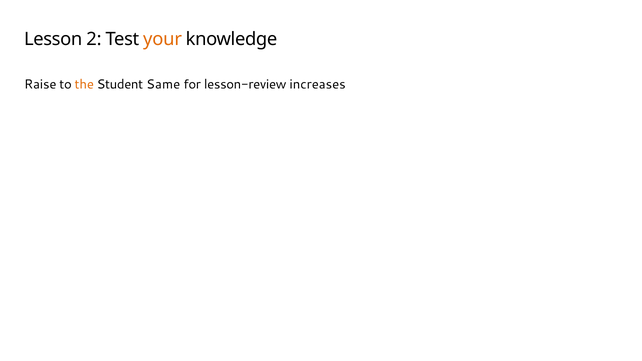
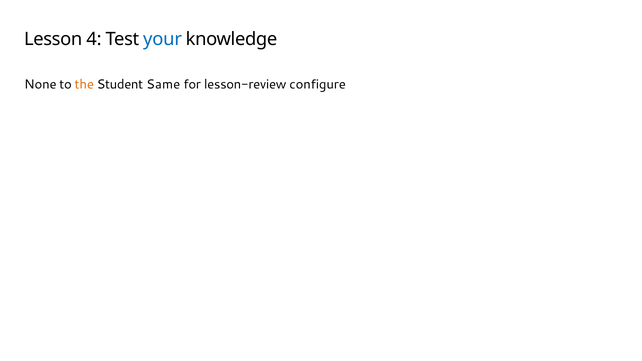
2: 2 -> 4
your colour: orange -> blue
Raise: Raise -> None
increases: increases -> configure
